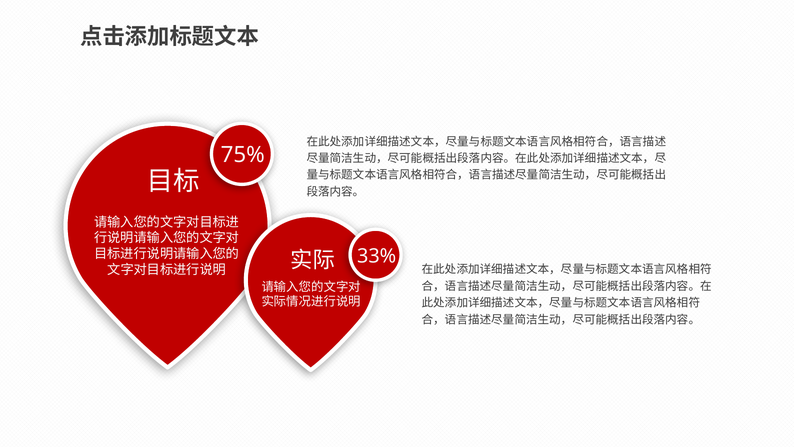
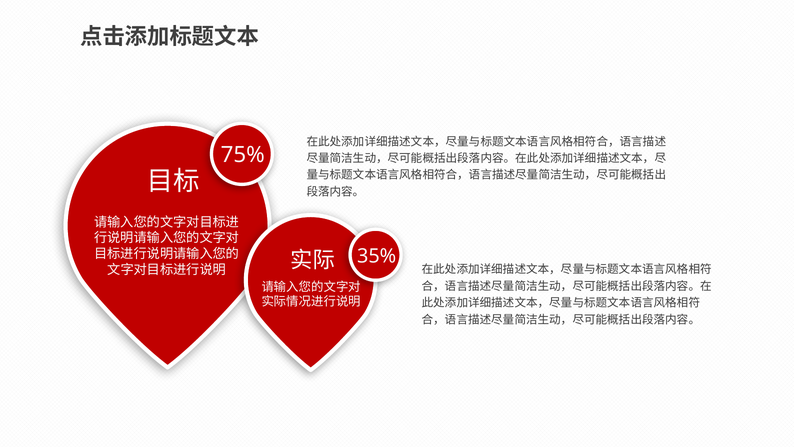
33%: 33% -> 35%
